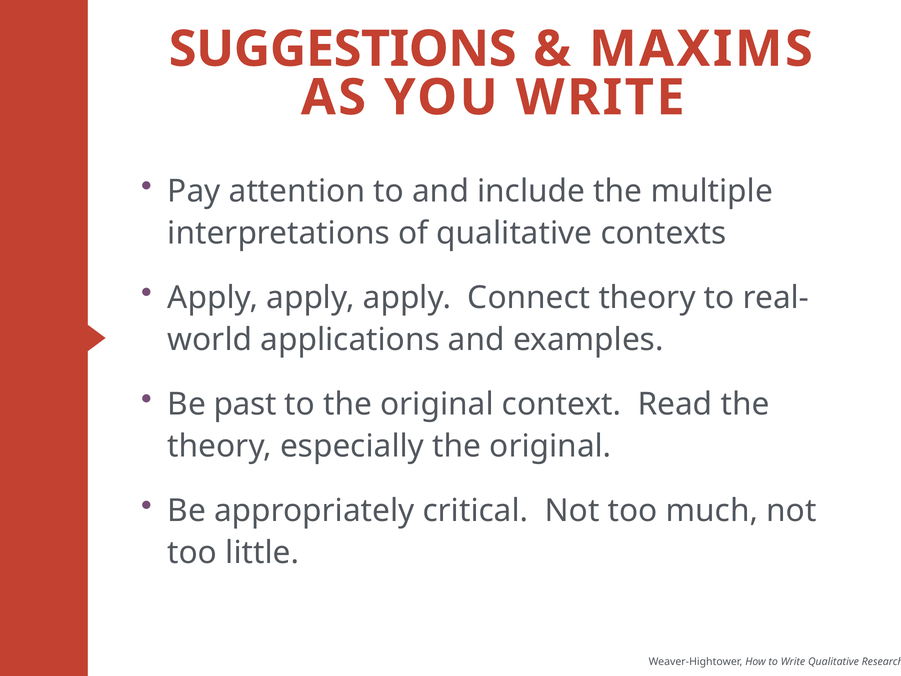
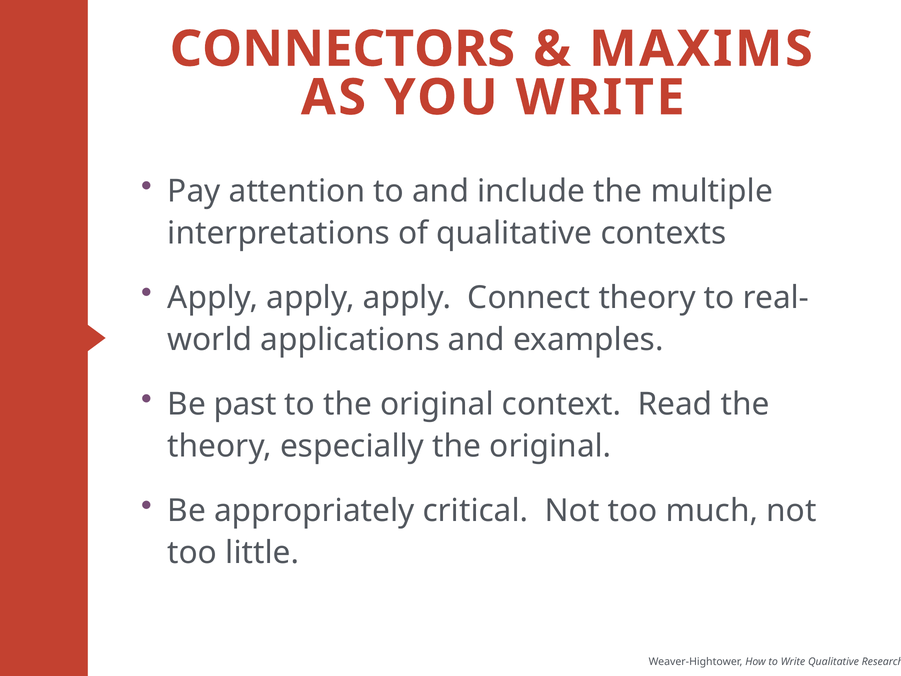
SUGGESTIONS: SUGGESTIONS -> CONNECTORS
